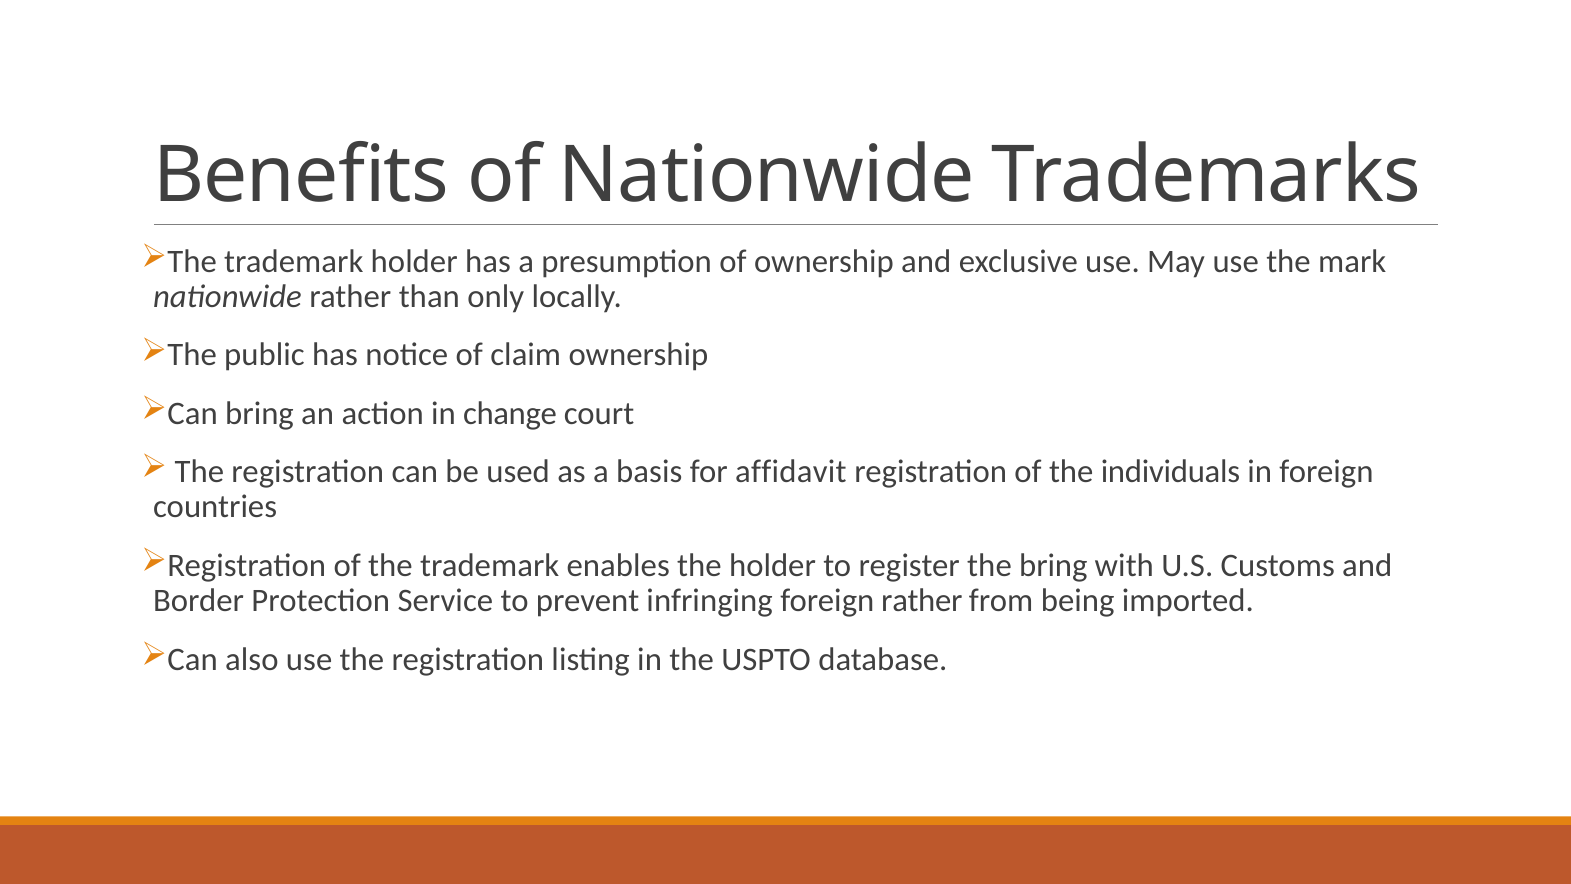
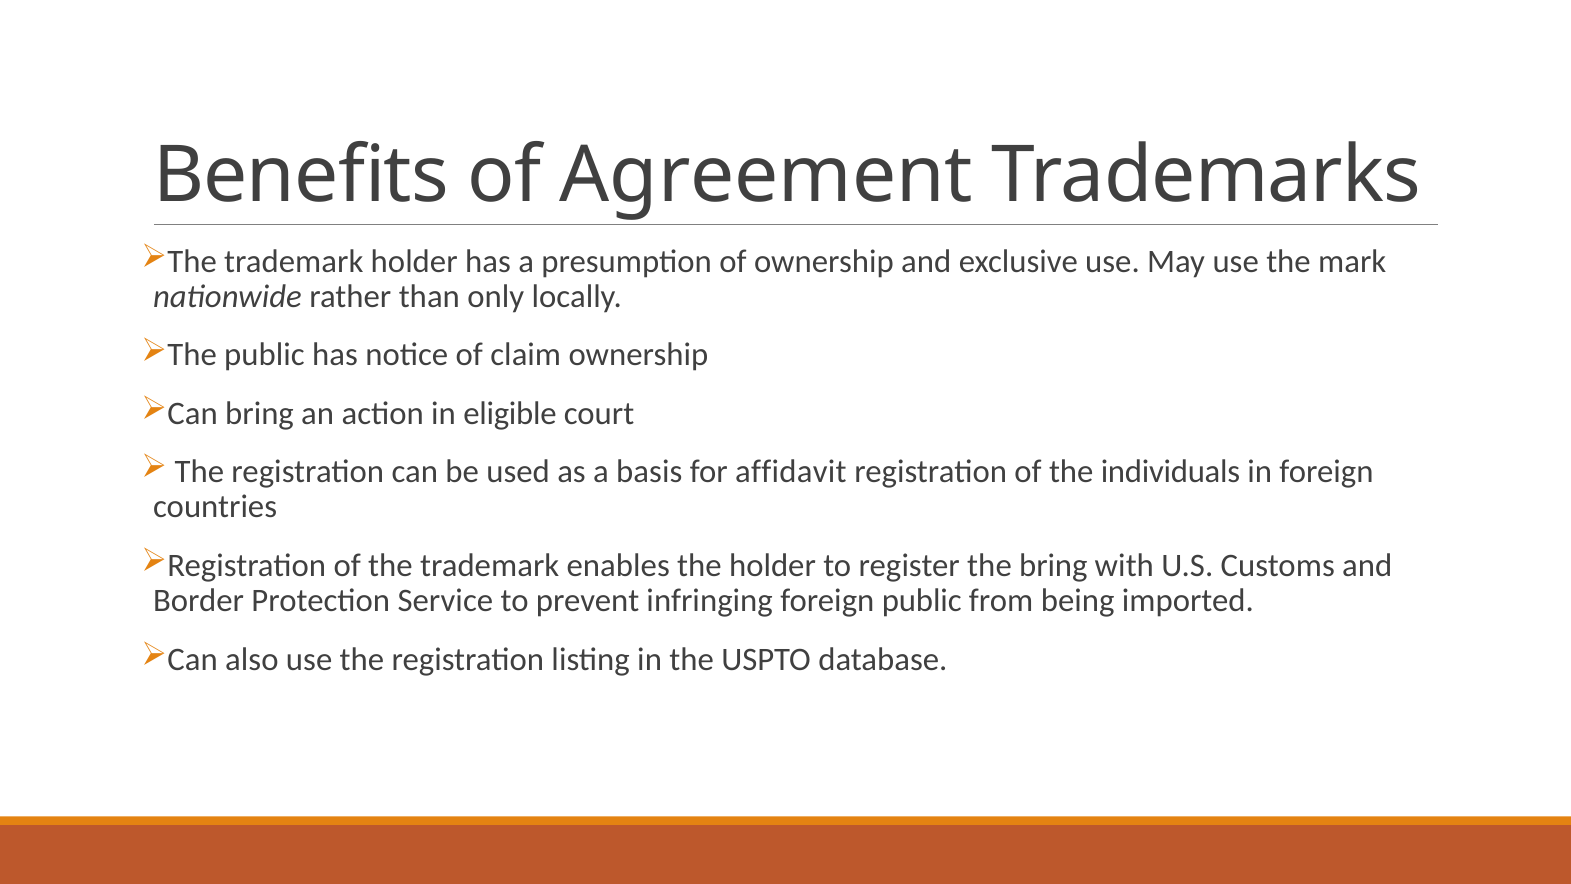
of Nationwide: Nationwide -> Agreement
change: change -> eligible
foreign rather: rather -> public
